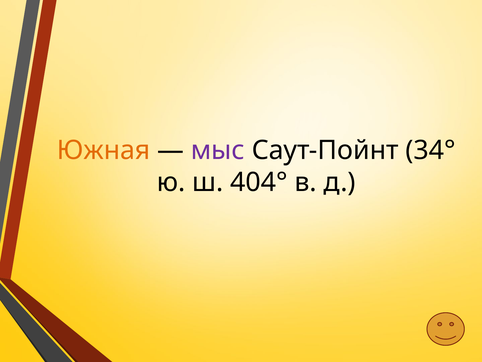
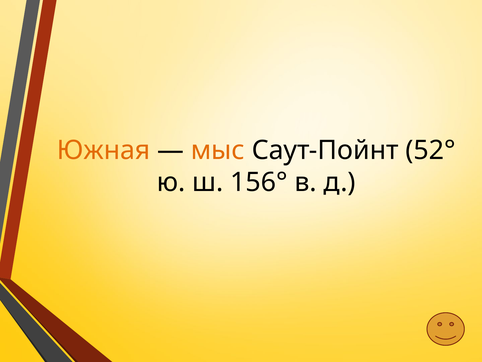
мыс colour: purple -> orange
34°: 34° -> 52°
404°: 404° -> 156°
